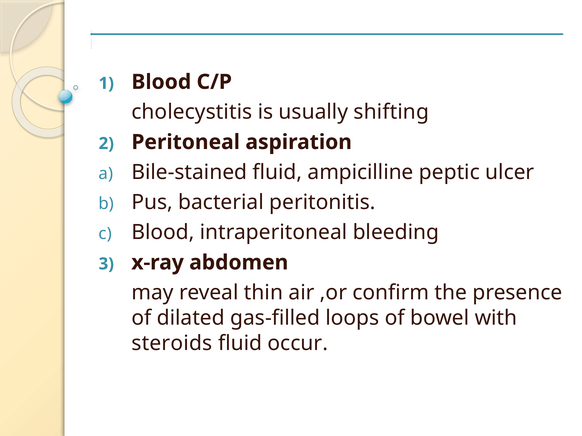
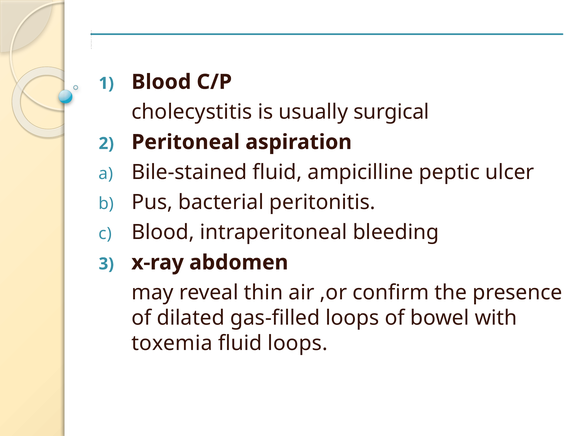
shifting: shifting -> surgical
steroids: steroids -> toxemia
fluid occur: occur -> loops
